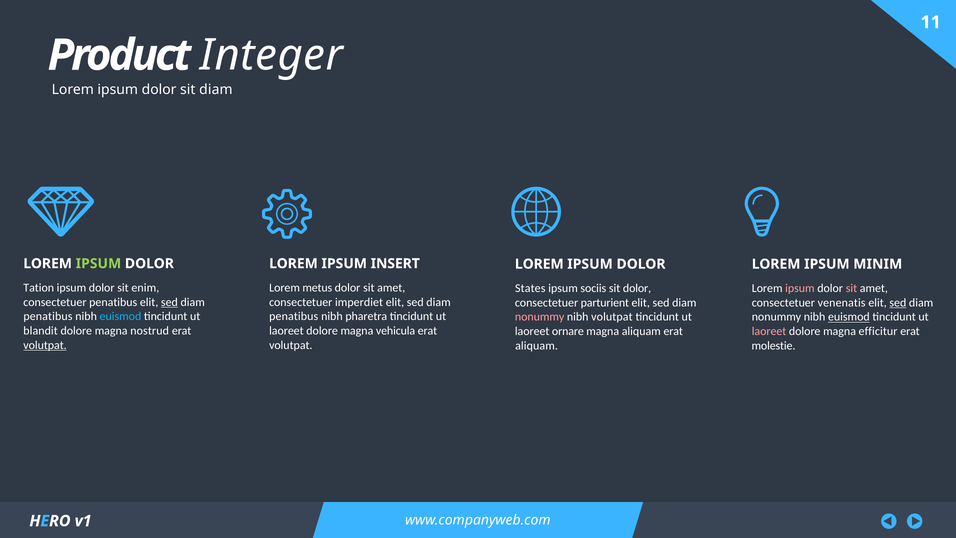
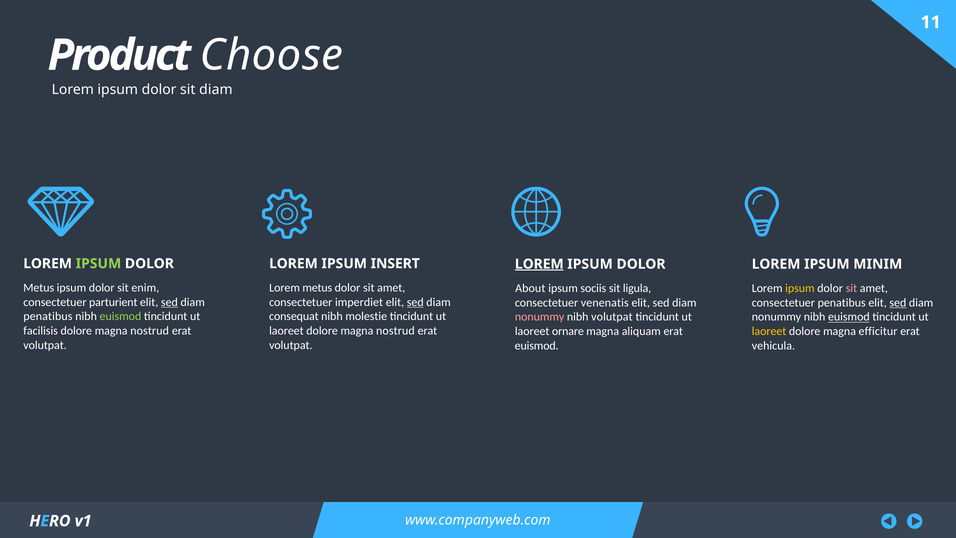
Integer: Integer -> Choose
LOREM at (539, 264) underline: none -> present
Tation at (39, 288): Tation -> Metus
States: States -> About
sit dolor: dolor -> ligula
ipsum at (800, 288) colour: pink -> yellow
consectetuer penatibus: penatibus -> parturient
sed at (415, 302) underline: none -> present
parturient: parturient -> venenatis
consectetuer venenatis: venenatis -> penatibus
euismod at (120, 316) colour: light blue -> light green
penatibus at (294, 316): penatibus -> consequat
pharetra: pharetra -> molestie
blandit: blandit -> facilisis
laoreet dolore magna vehicula: vehicula -> nostrud
laoreet at (769, 331) colour: pink -> yellow
volutpat at (45, 345) underline: present -> none
aliquam at (537, 346): aliquam -> euismod
molestie: molestie -> vehicula
